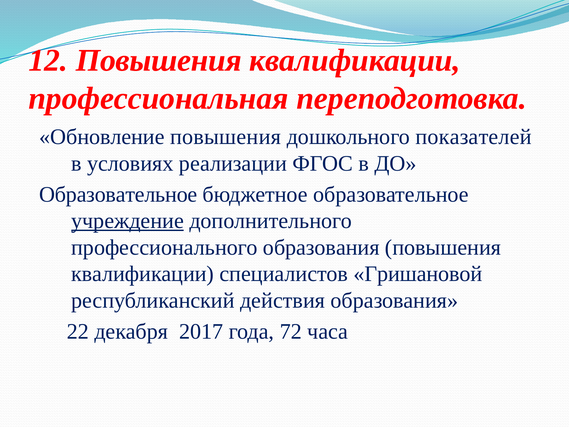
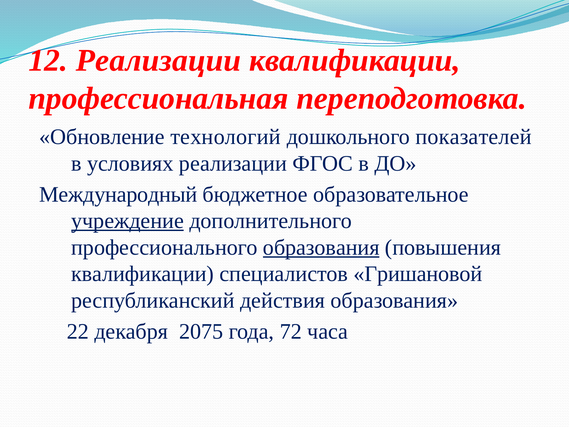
12 Повышения: Повышения -> Реализации
Обновление повышения: повышения -> технологий
Образовательное at (118, 194): Образовательное -> Международный
образования at (321, 247) underline: none -> present
2017: 2017 -> 2075
